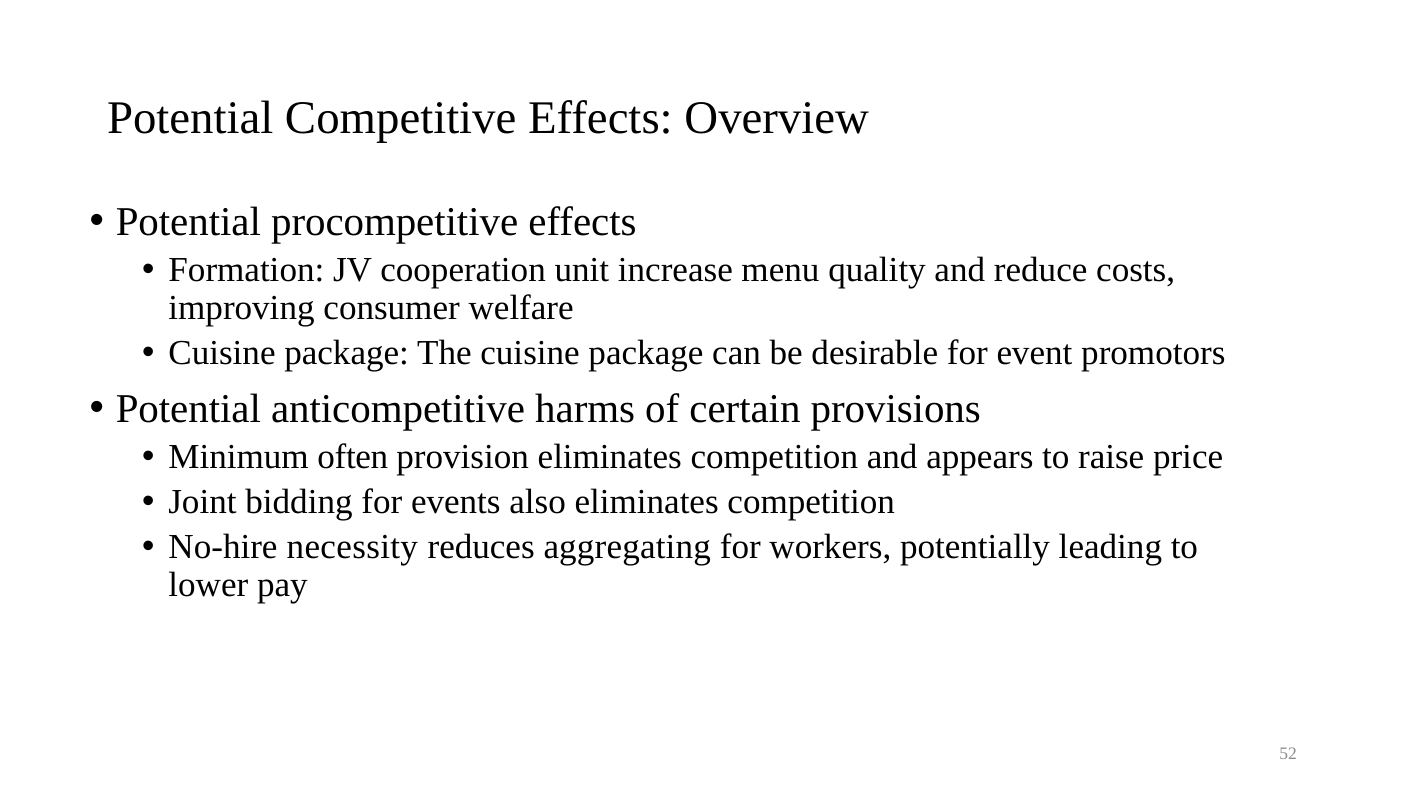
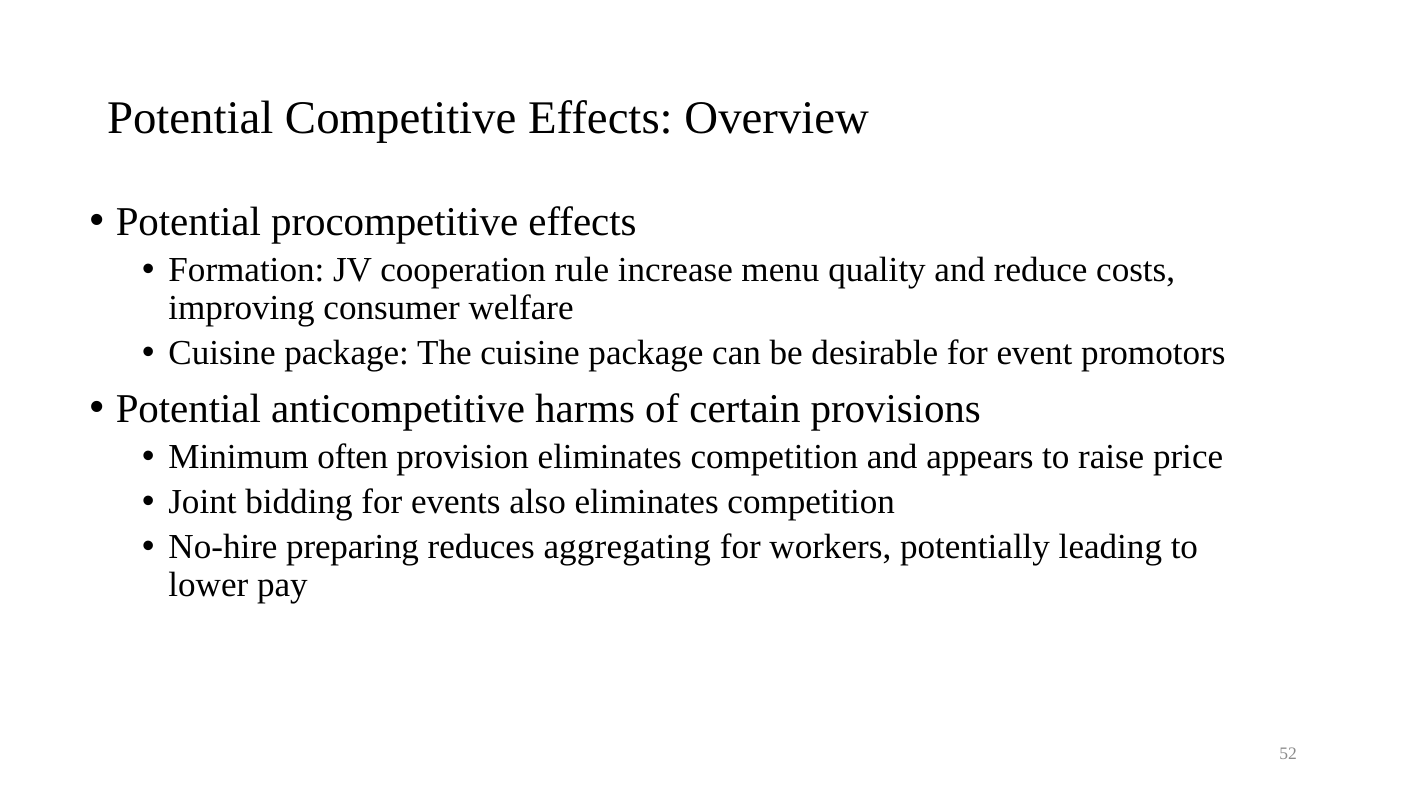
unit: unit -> rule
necessity: necessity -> preparing
